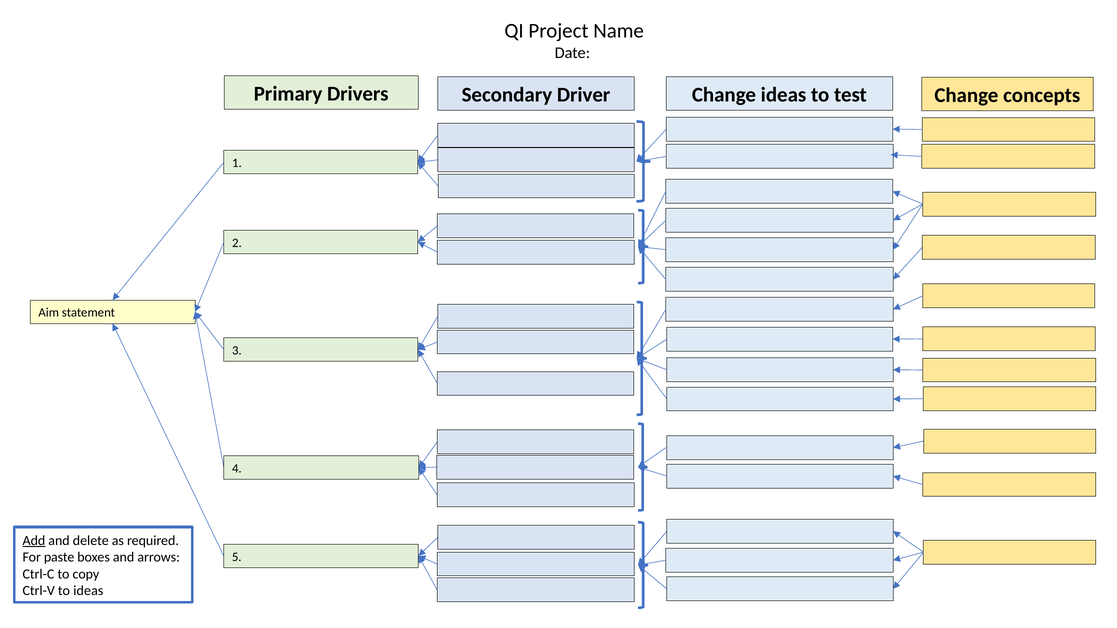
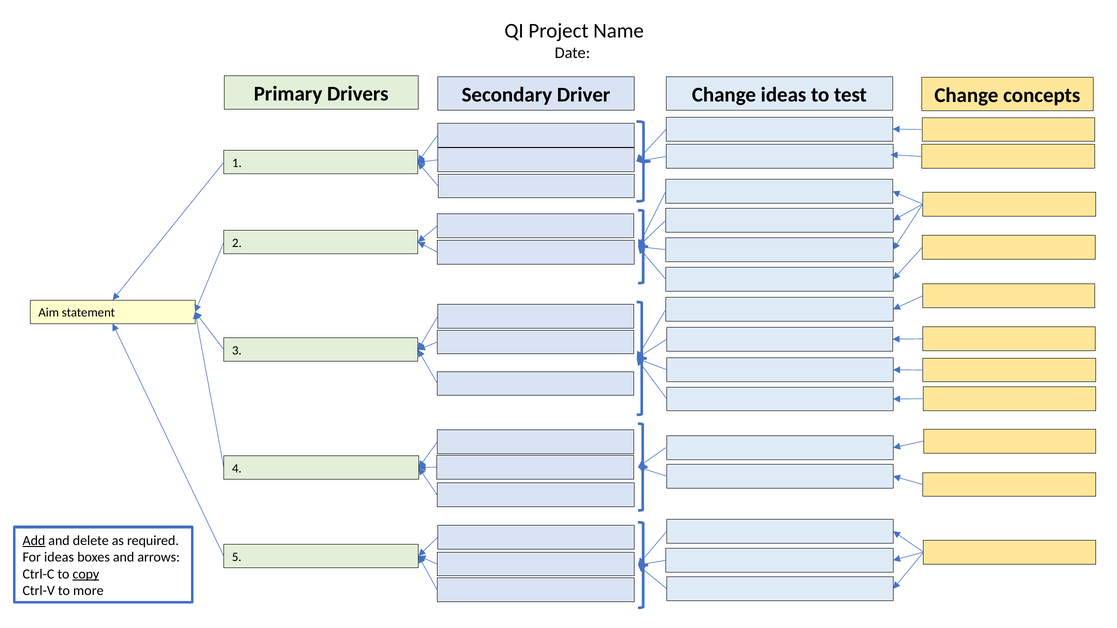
For paste: paste -> ideas
copy underline: none -> present
to ideas: ideas -> more
